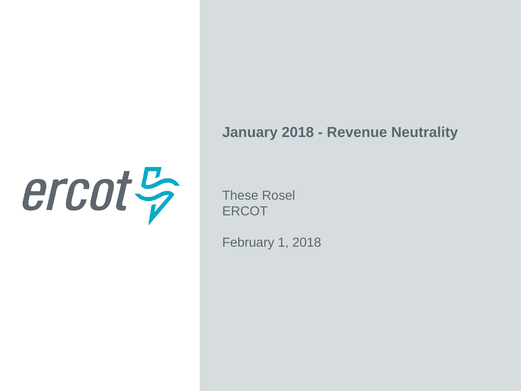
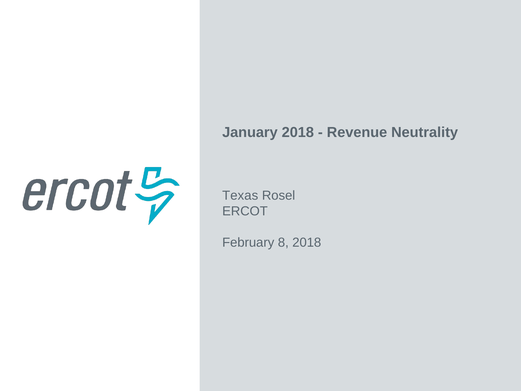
These: These -> Texas
1: 1 -> 8
